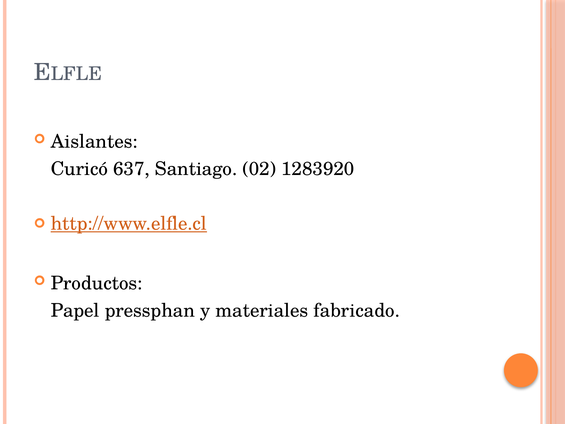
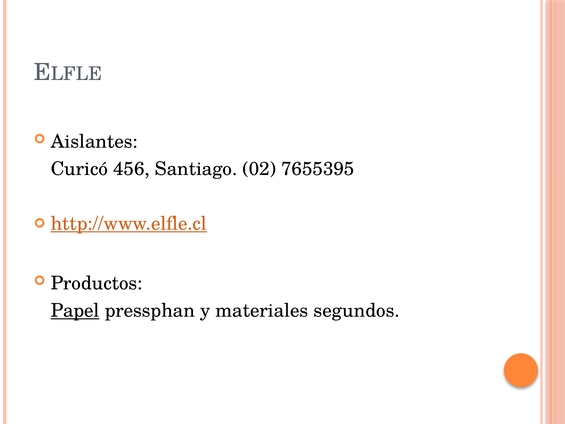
637: 637 -> 456
1283920: 1283920 -> 7655395
Papel underline: none -> present
fabricado: fabricado -> segundos
